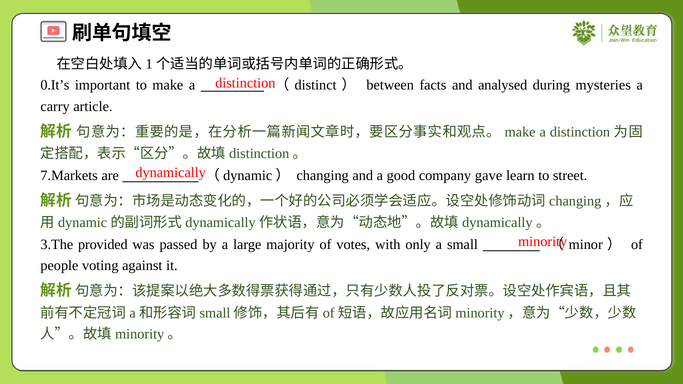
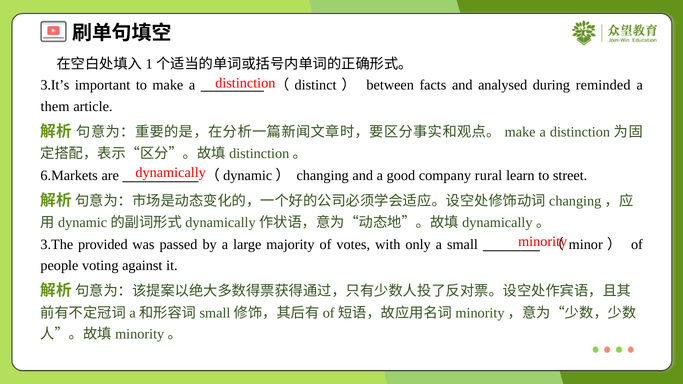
0.It’s: 0.It’s -> 3.It’s
mysteries: mysteries -> reminded
carry: carry -> them
7.Markets: 7.Markets -> 6.Markets
gave: gave -> rural
